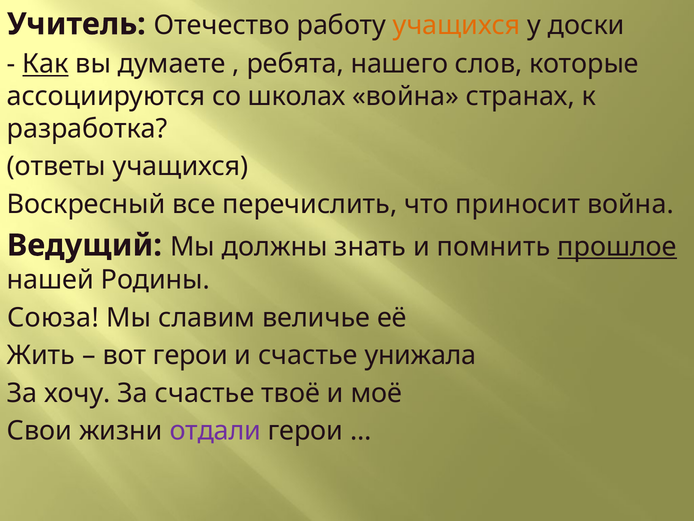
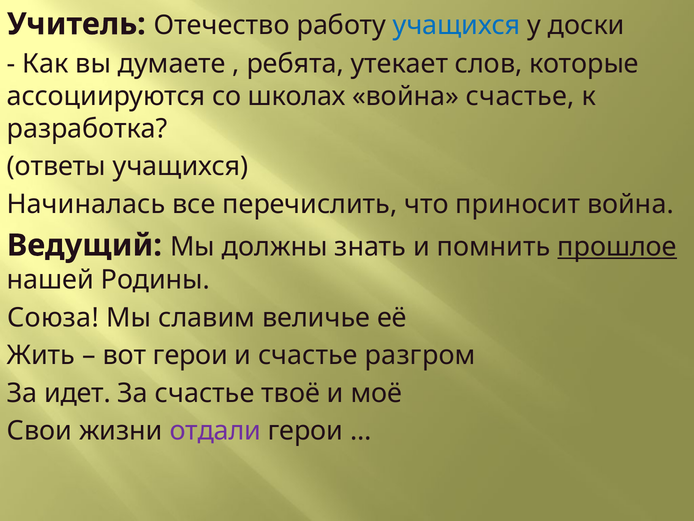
учащихся at (457, 25) colour: orange -> blue
Как underline: present -> none
нашего: нашего -> утекает
война странах: странах -> счастье
Воскресный: Воскресный -> Начиналась
унижала: унижала -> разгром
хочу: хочу -> идет
